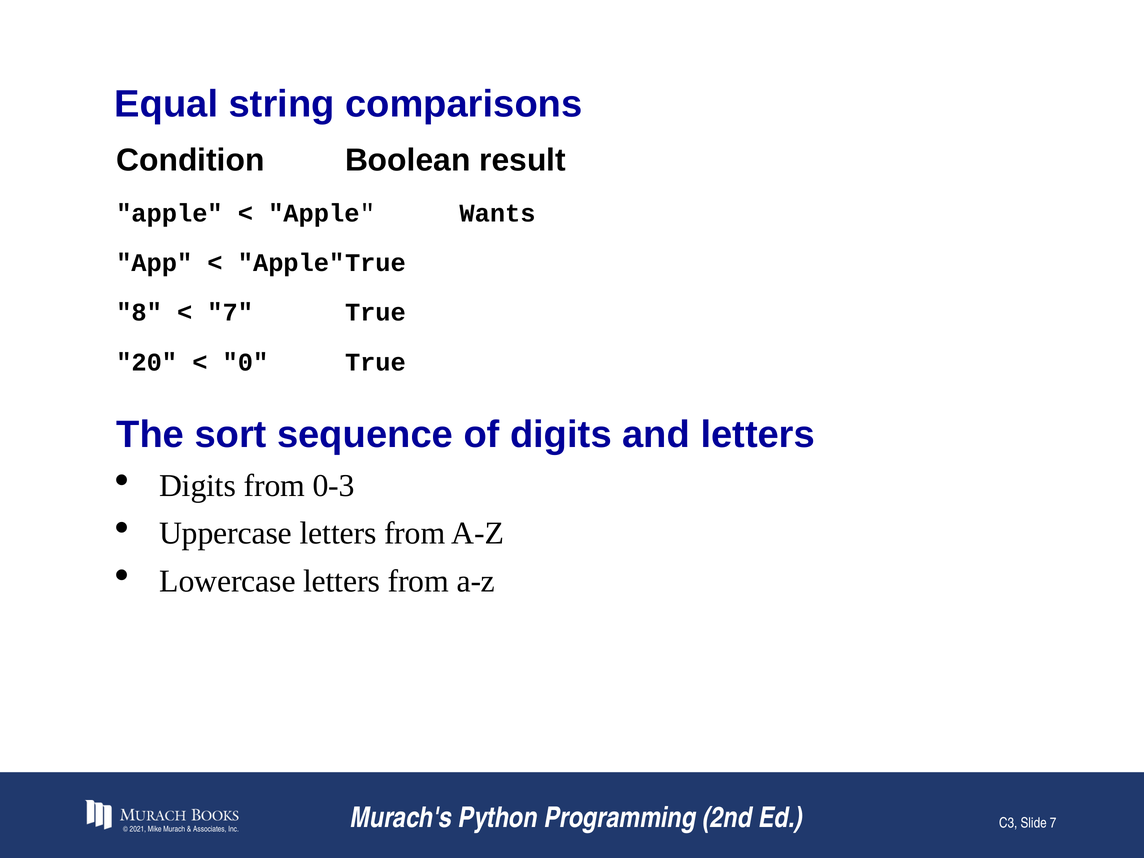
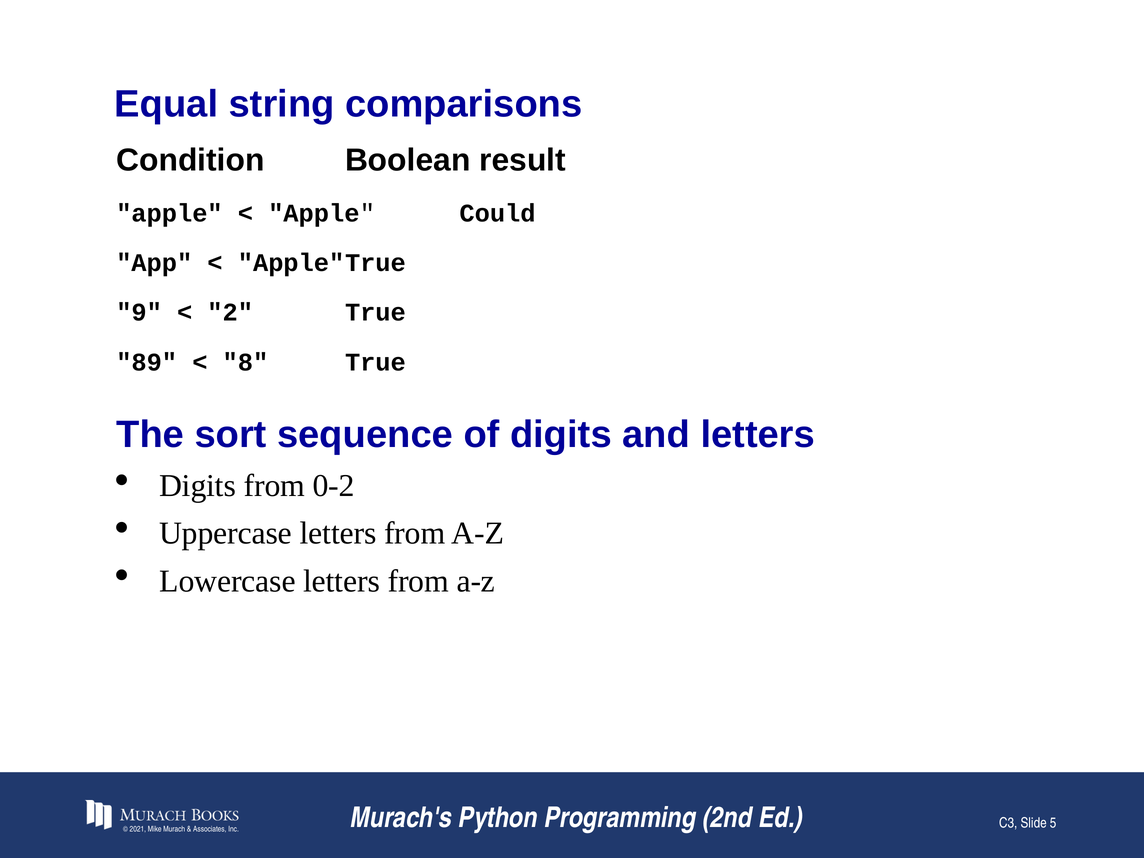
Wants: Wants -> Could
8: 8 -> 9
7 at (230, 313): 7 -> 2
20: 20 -> 89
0: 0 -> 8
0-3: 0-3 -> 0-2
Slide 7: 7 -> 5
